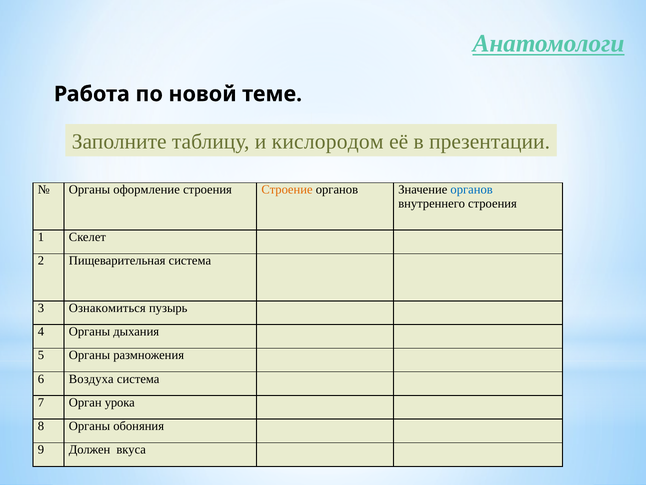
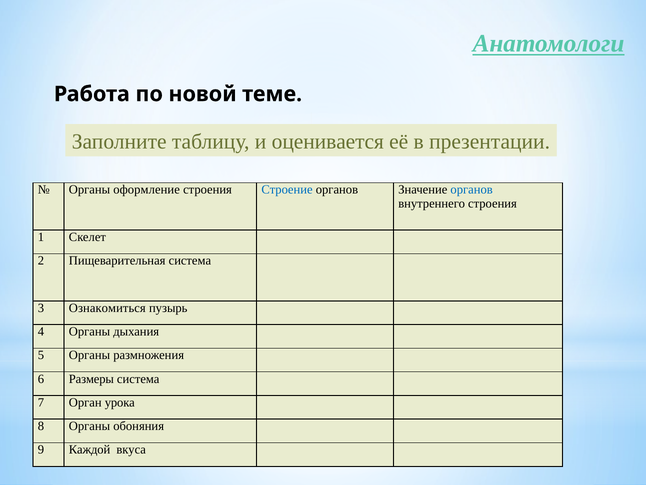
кислородом: кислородом -> оценивается
Строение colour: orange -> blue
Воздуха: Воздуха -> Размеры
Должен: Должен -> Каждой
